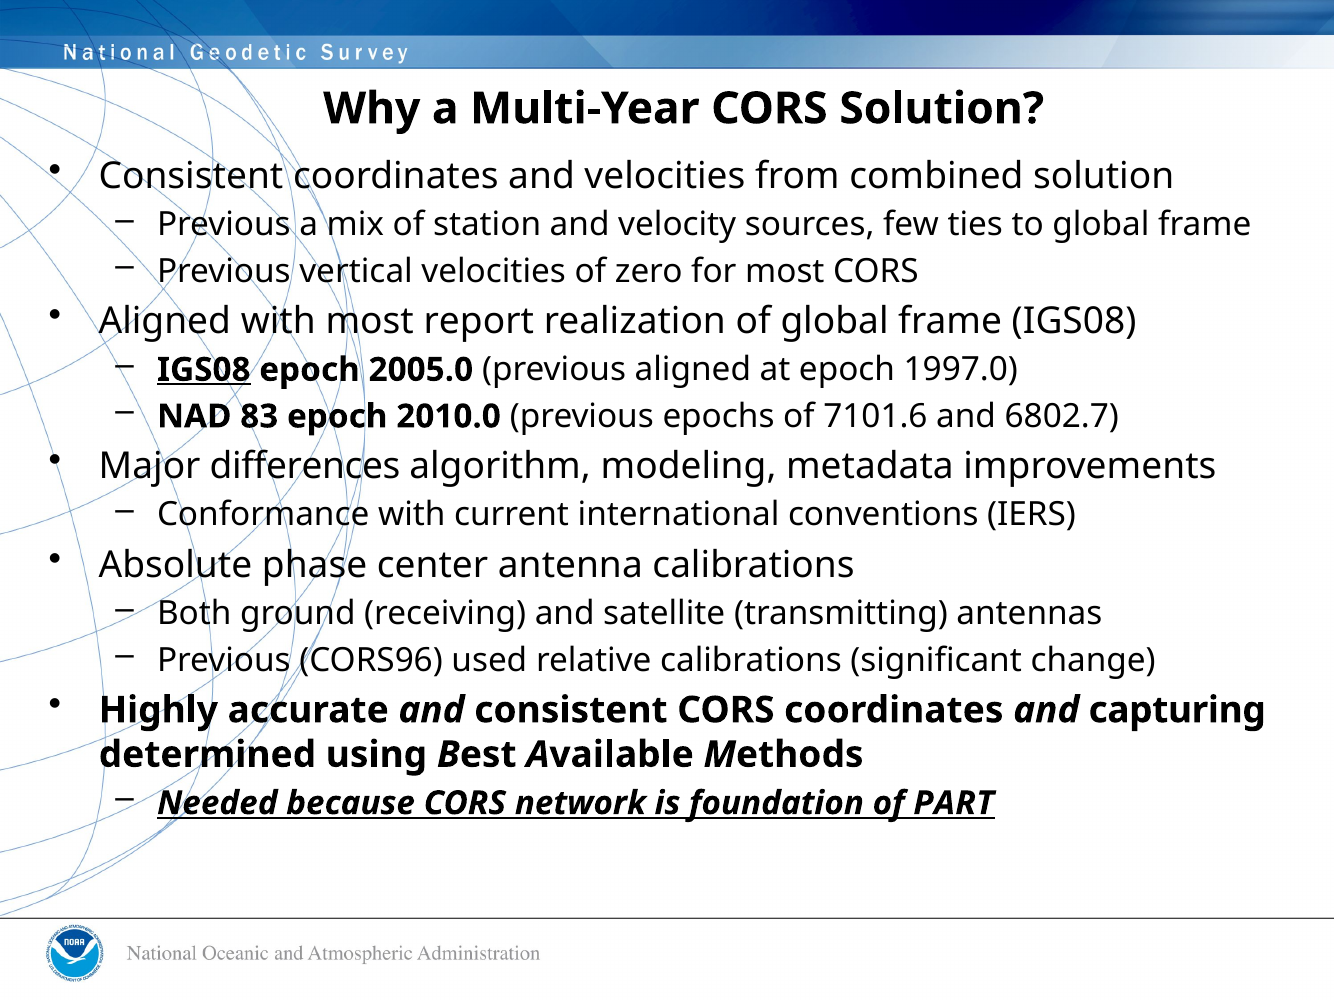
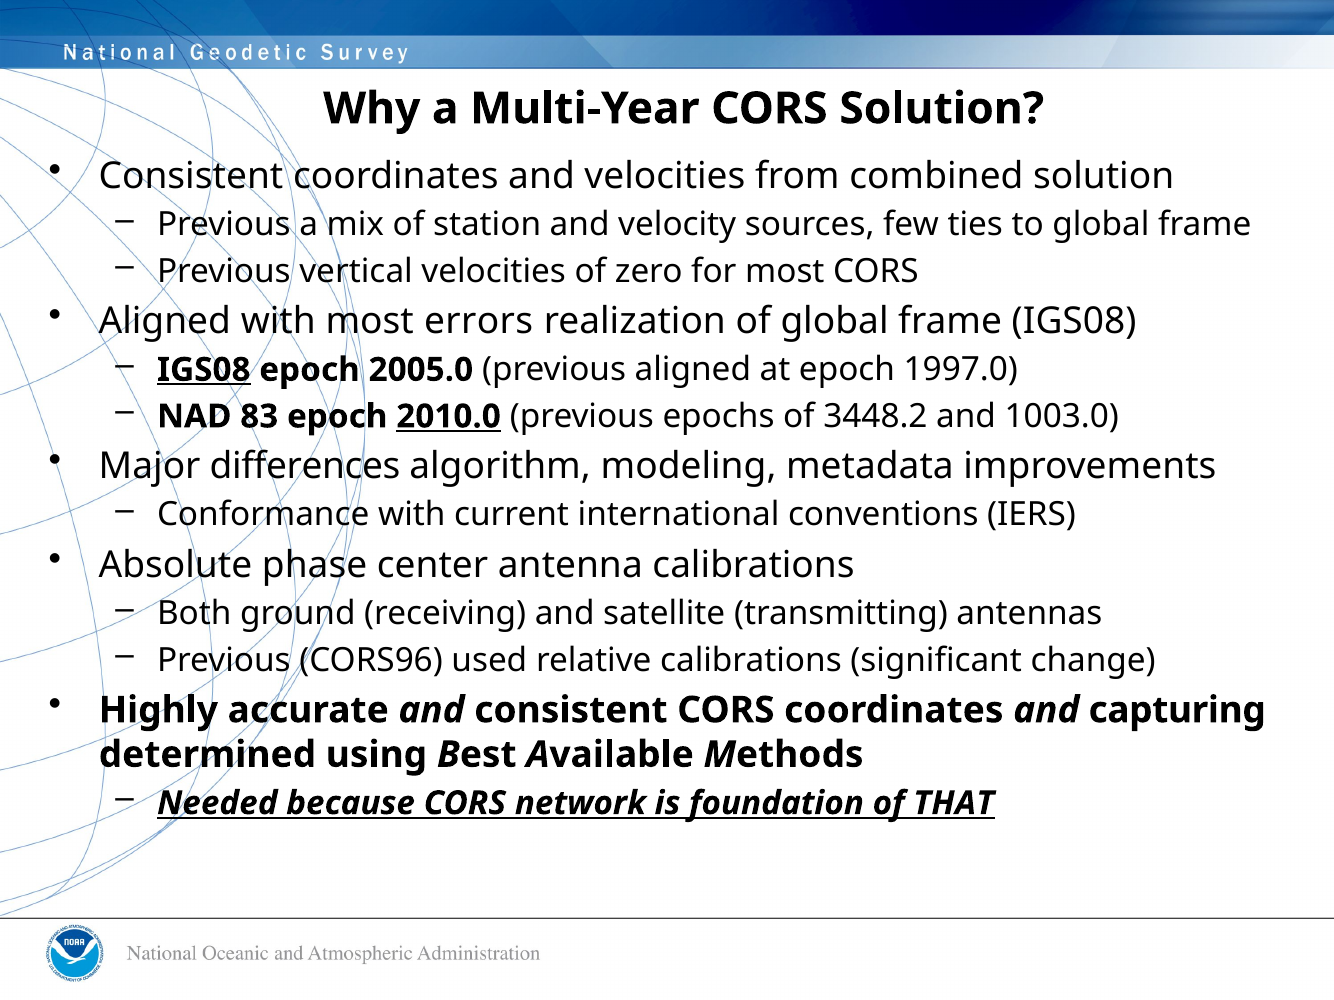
report: report -> errors
2010.0 underline: none -> present
7101.6: 7101.6 -> 3448.2
6802.7: 6802.7 -> 1003.0
PART: PART -> THAT
